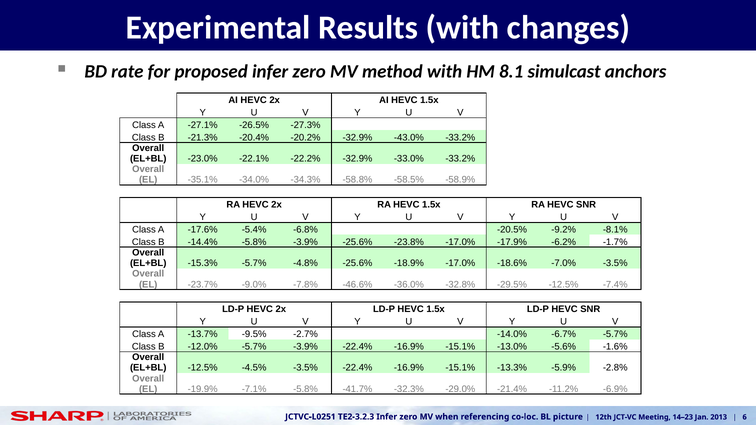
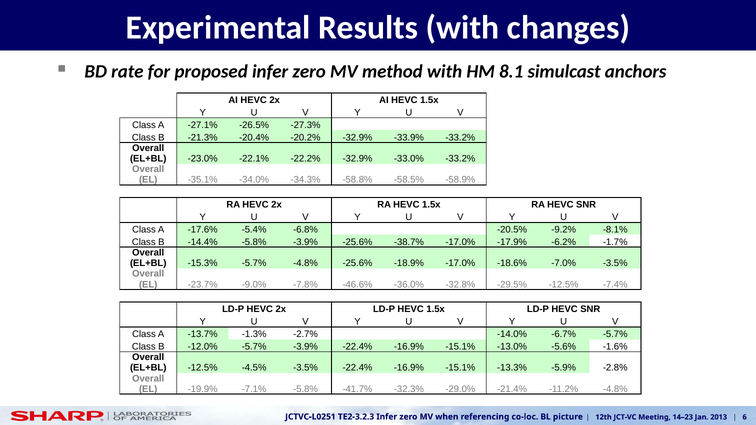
-43.0%: -43.0% -> -33.9%
-23.8%: -23.8% -> -38.7%
-9.5%: -9.5% -> -1.3%
-11.2% -6.9%: -6.9% -> -4.8%
